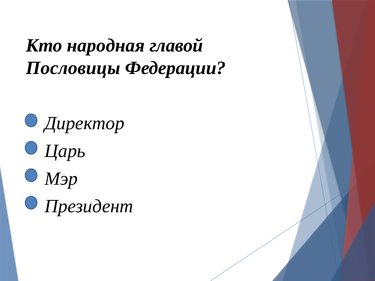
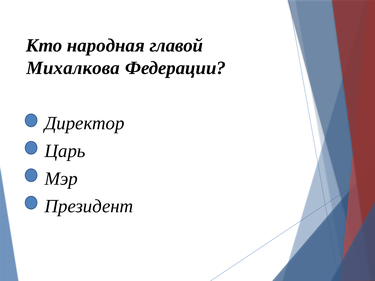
Пословицы: Пословицы -> Михалкова
